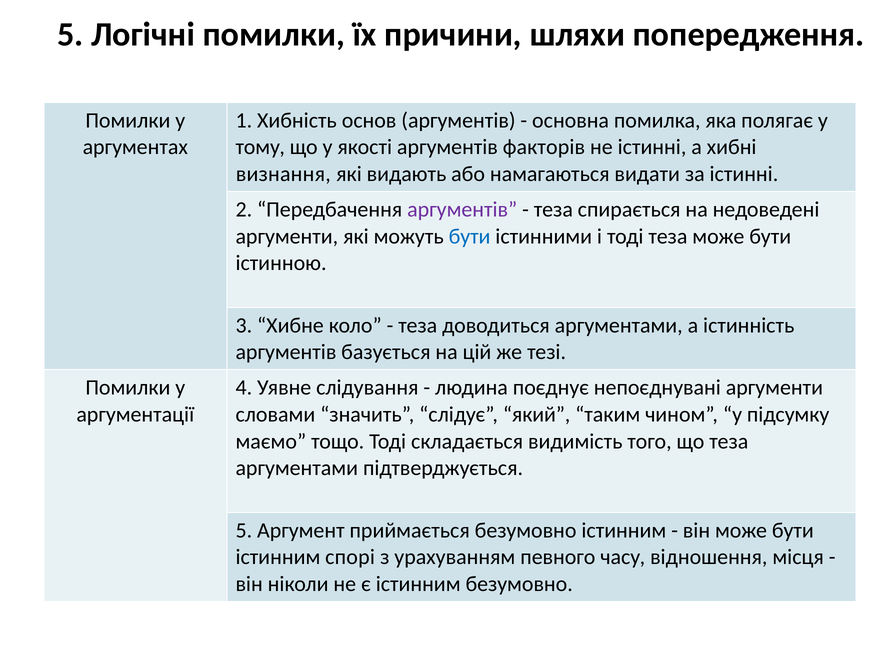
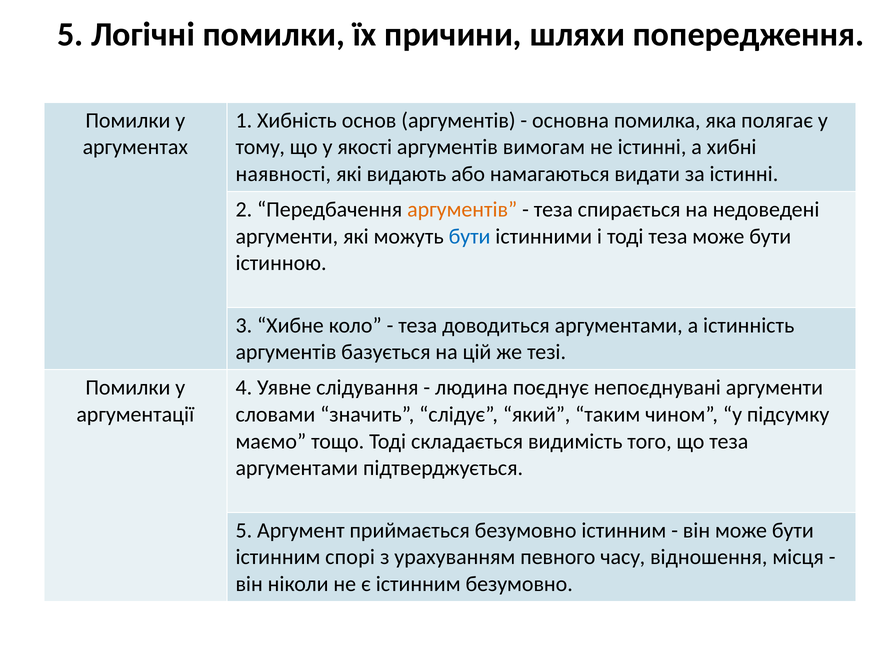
факторів: факторів -> вимогам
визнання: визнання -> наявності
аргументів at (462, 210) colour: purple -> orange
